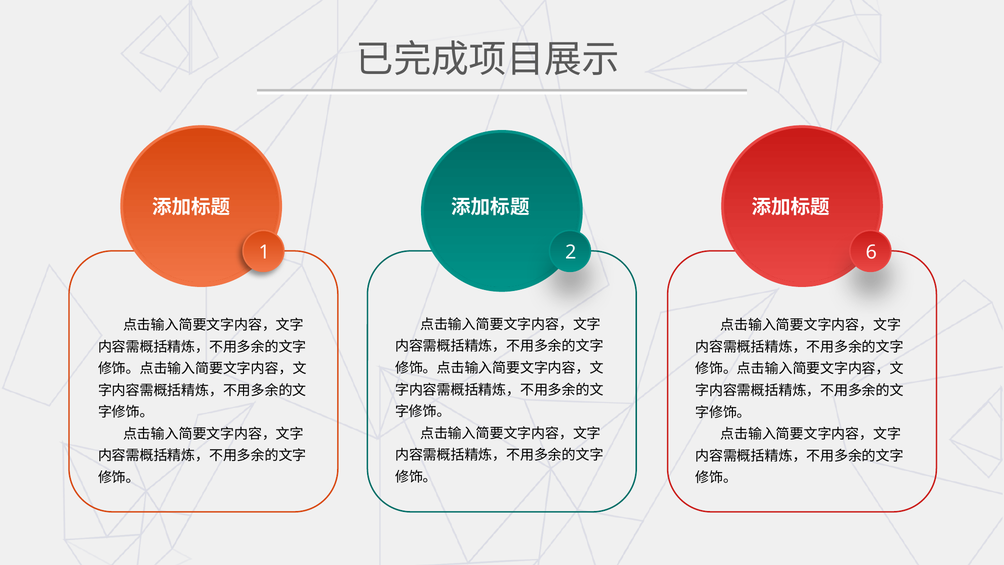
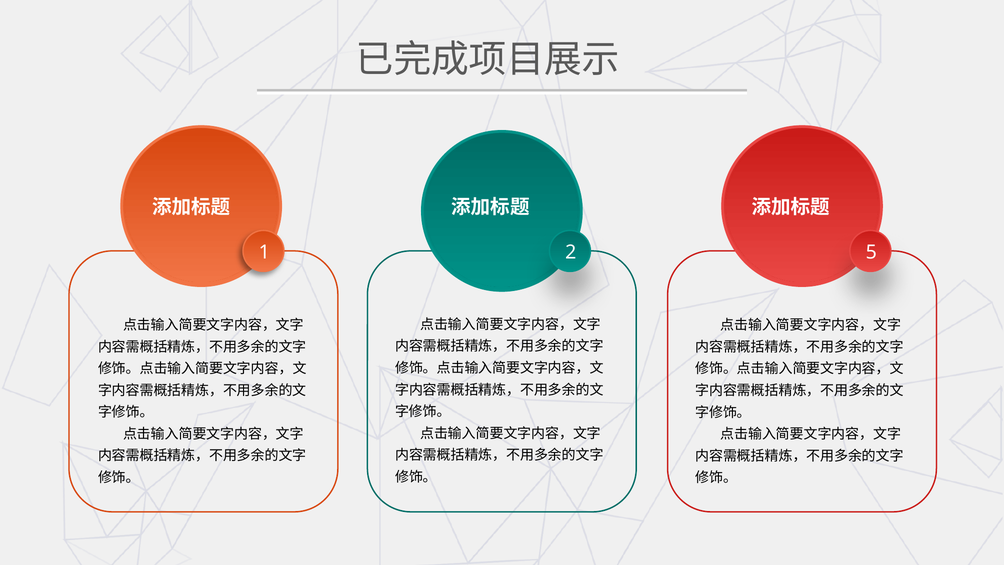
6: 6 -> 5
